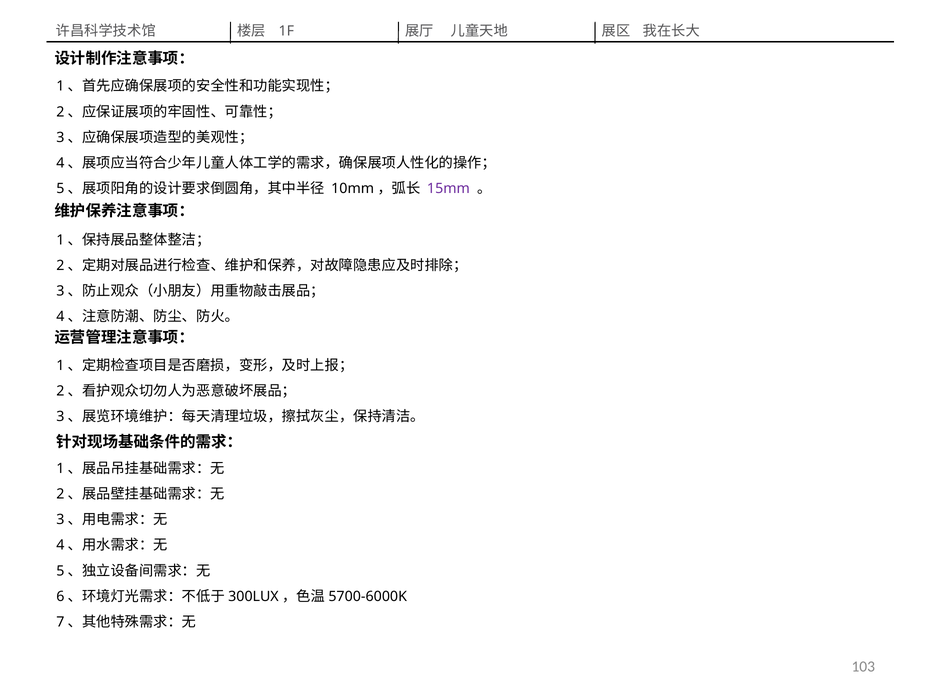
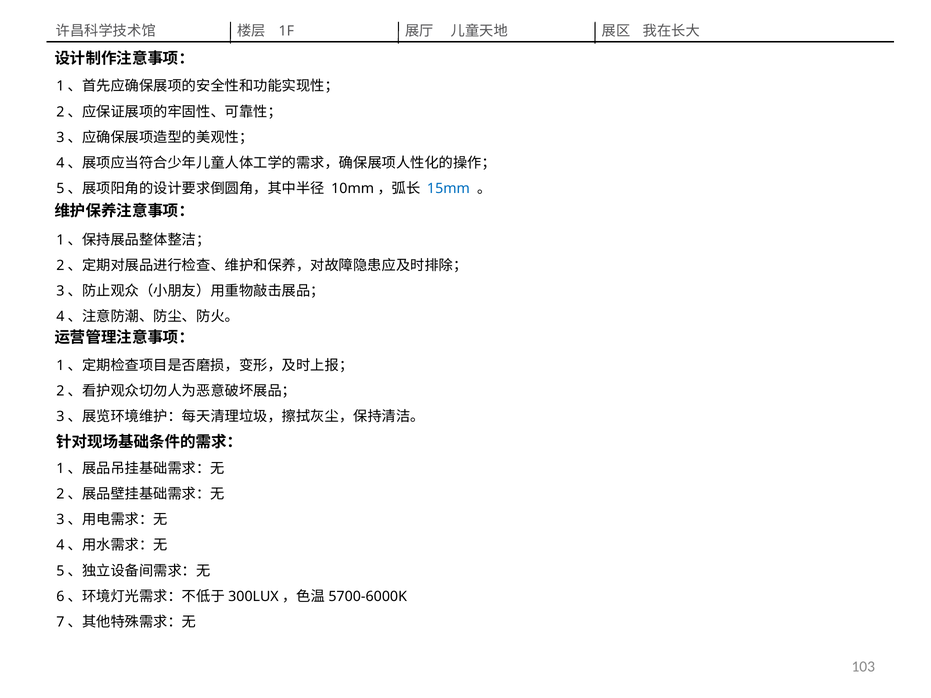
15mm colour: purple -> blue
